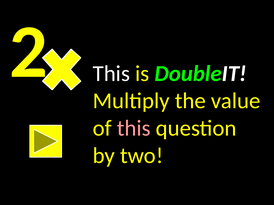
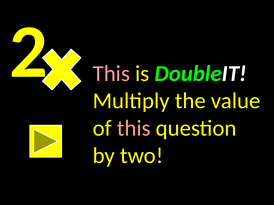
This at (111, 74) colour: white -> pink
